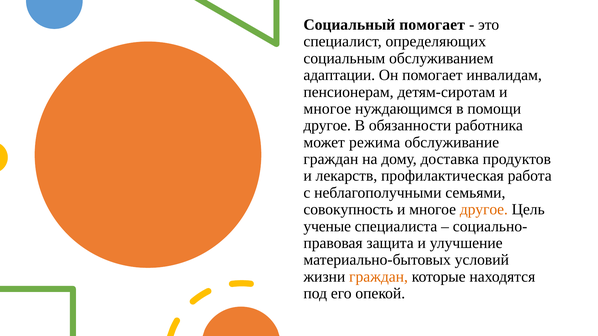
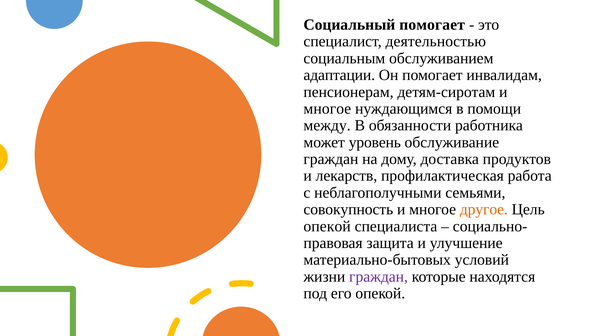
определяющих: определяющих -> деятельностью
другое at (327, 126): другое -> между
режима: режима -> уровень
ученые at (327, 226): ученые -> опекой
граждан at (379, 277) colour: orange -> purple
